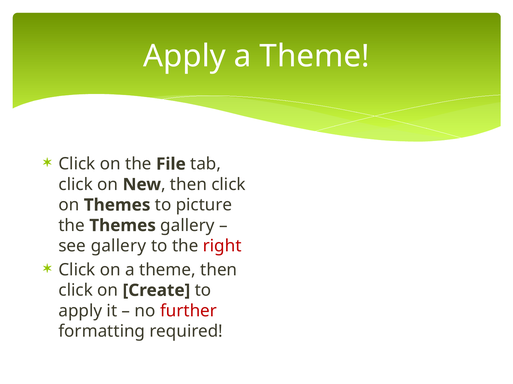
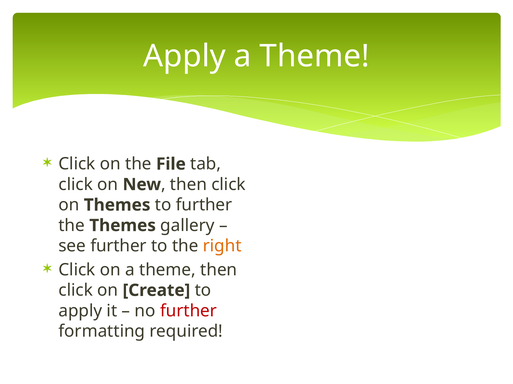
to picture: picture -> further
see gallery: gallery -> further
right colour: red -> orange
